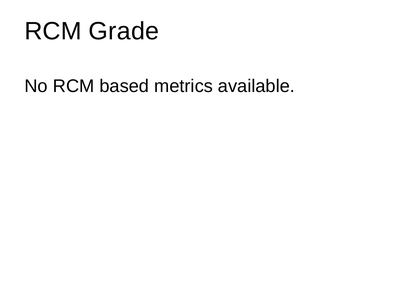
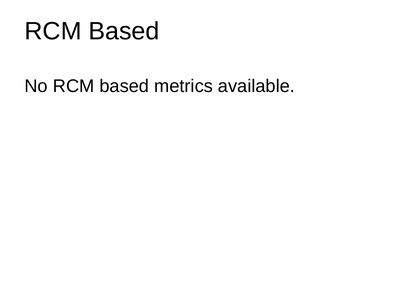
Grade at (124, 31): Grade -> Based
